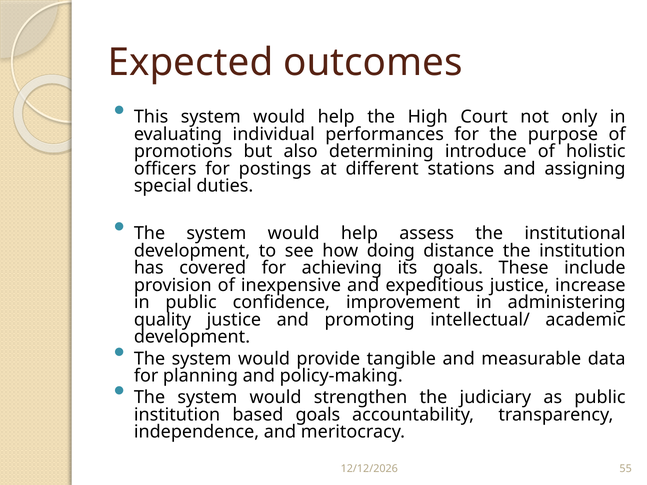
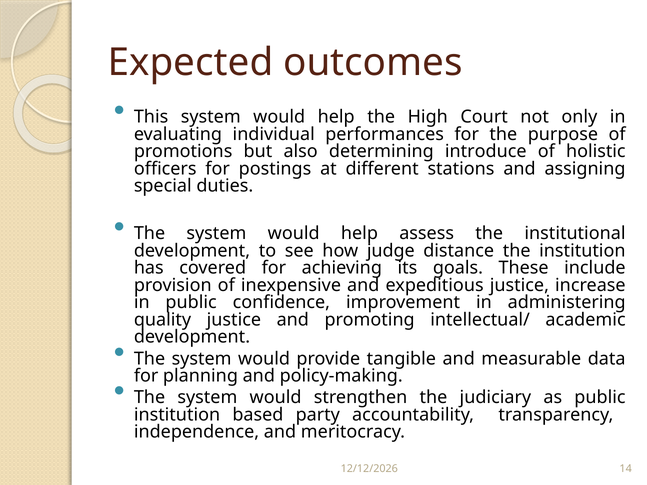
doing: doing -> judge
based goals: goals -> party
55: 55 -> 14
